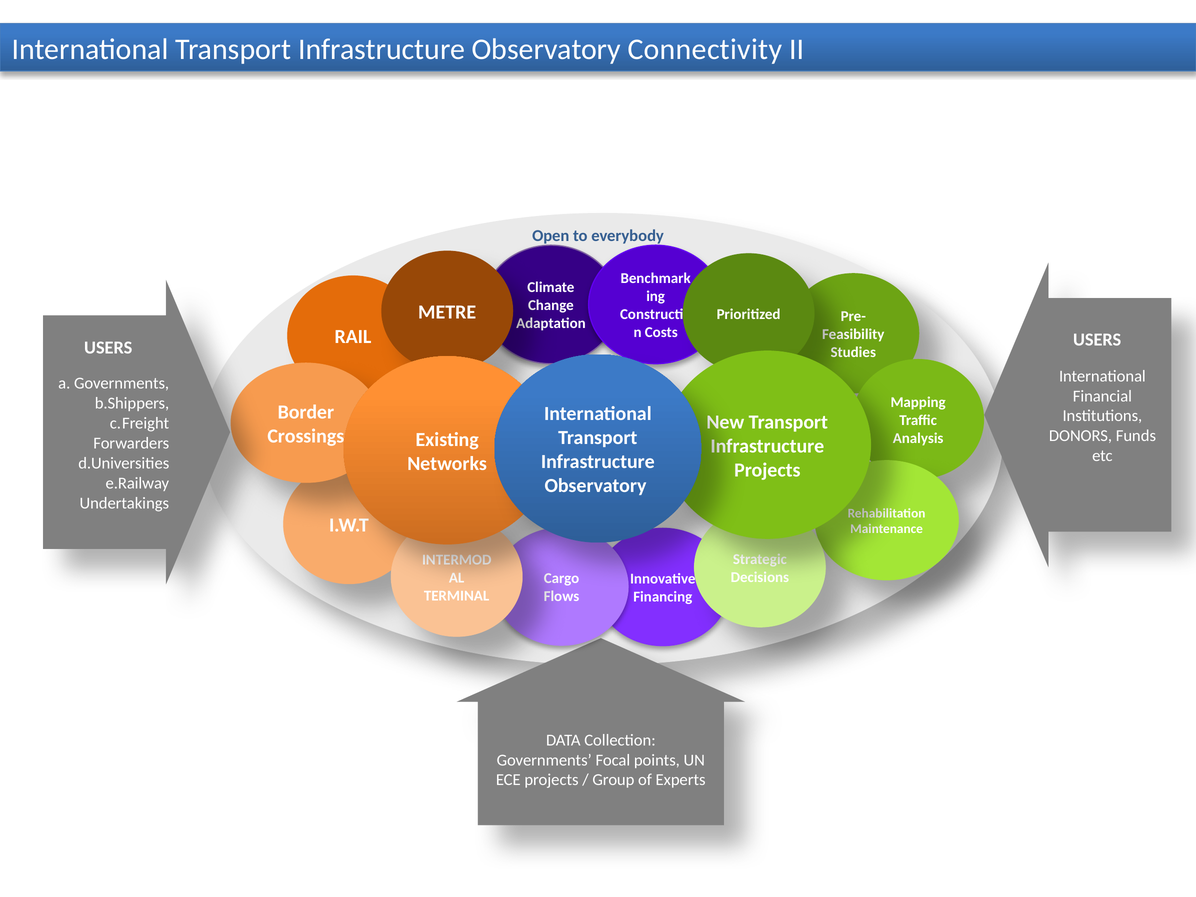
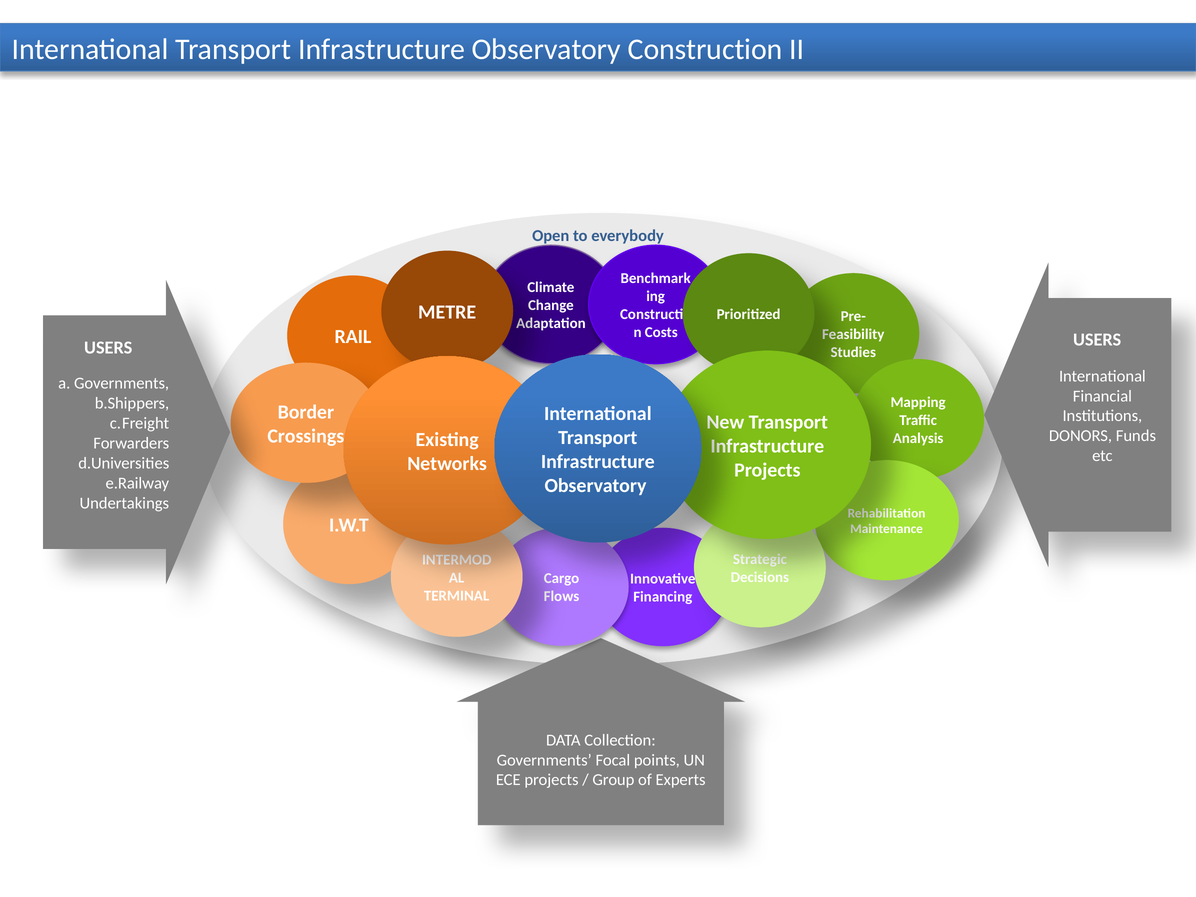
Connectivity: Connectivity -> Construction
